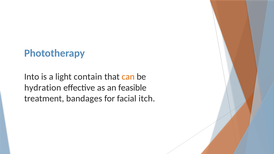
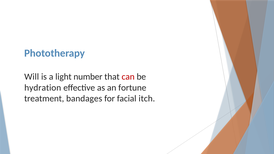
Into: Into -> Will
contain: contain -> number
can colour: orange -> red
feasible: feasible -> fortune
